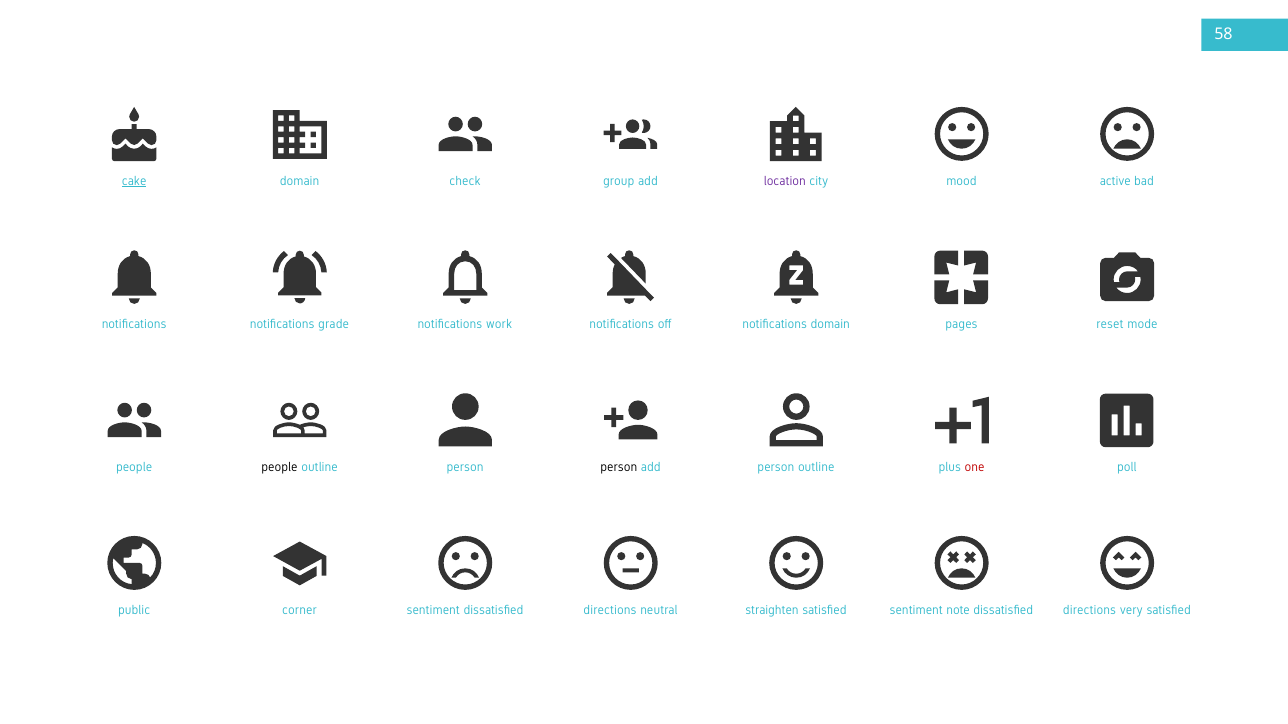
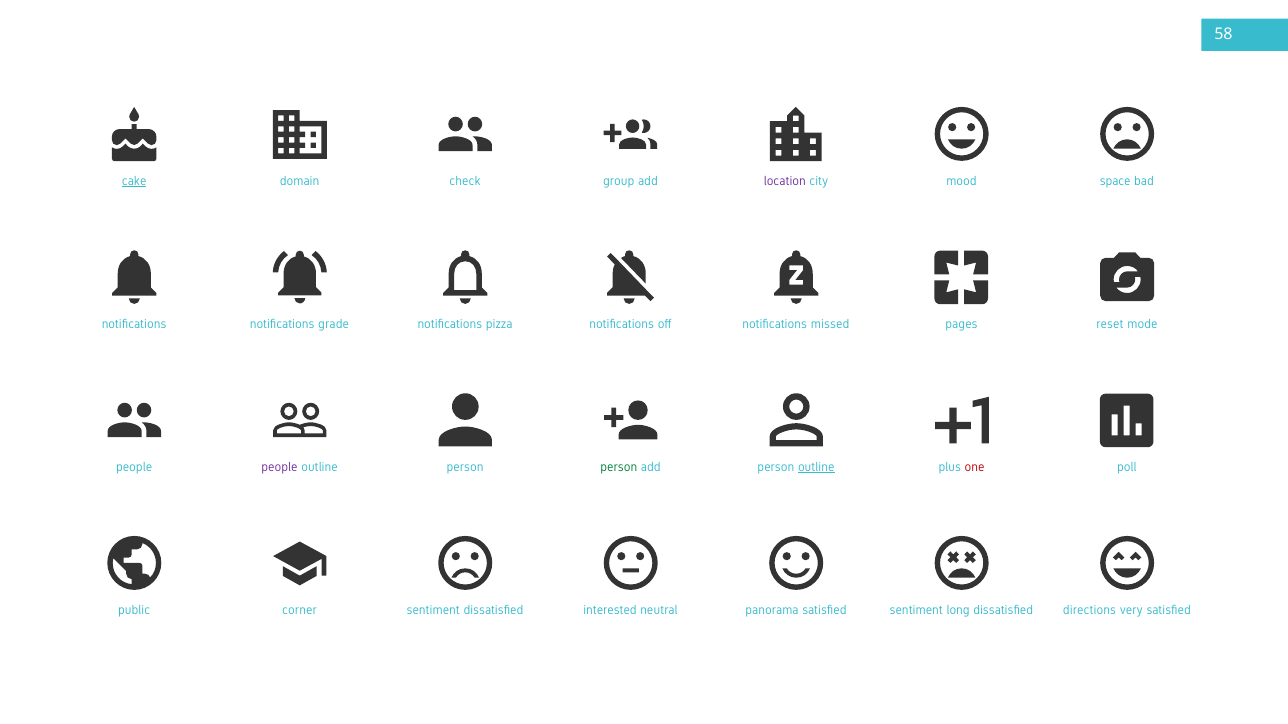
active: active -> space
work: work -> pizza
notifications domain: domain -> missed
people at (280, 468) colour: black -> purple
person at (619, 468) colour: black -> green
outline at (816, 468) underline: none -> present
sentiment dissatisfied directions: directions -> interested
straighten: straighten -> panorama
note: note -> long
